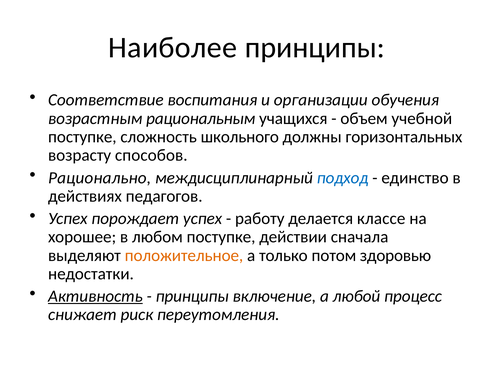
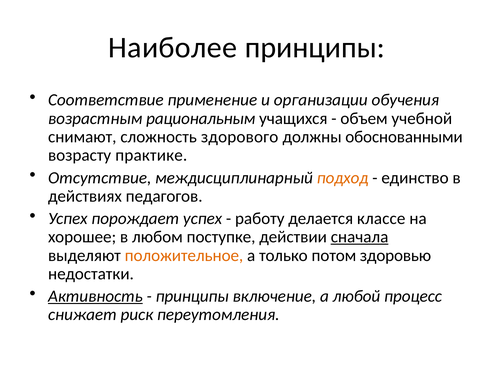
воспитания: воспитания -> применение
поступке at (82, 137): поступке -> снимают
школьного: школьного -> здорового
горизонтальных: горизонтальных -> обоснованными
способов: способов -> практике
Рационально: Рационально -> Отсутствие
подход colour: blue -> orange
сначала underline: none -> present
